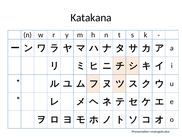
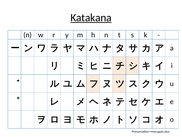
Katakana underline: none -> present
